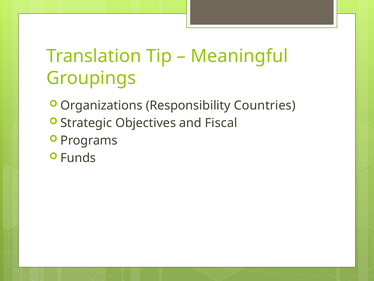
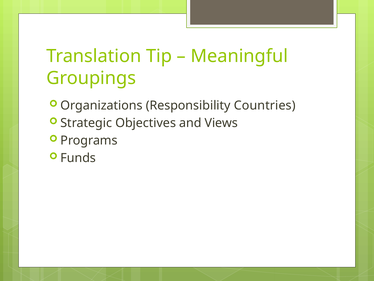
Fiscal: Fiscal -> Views
